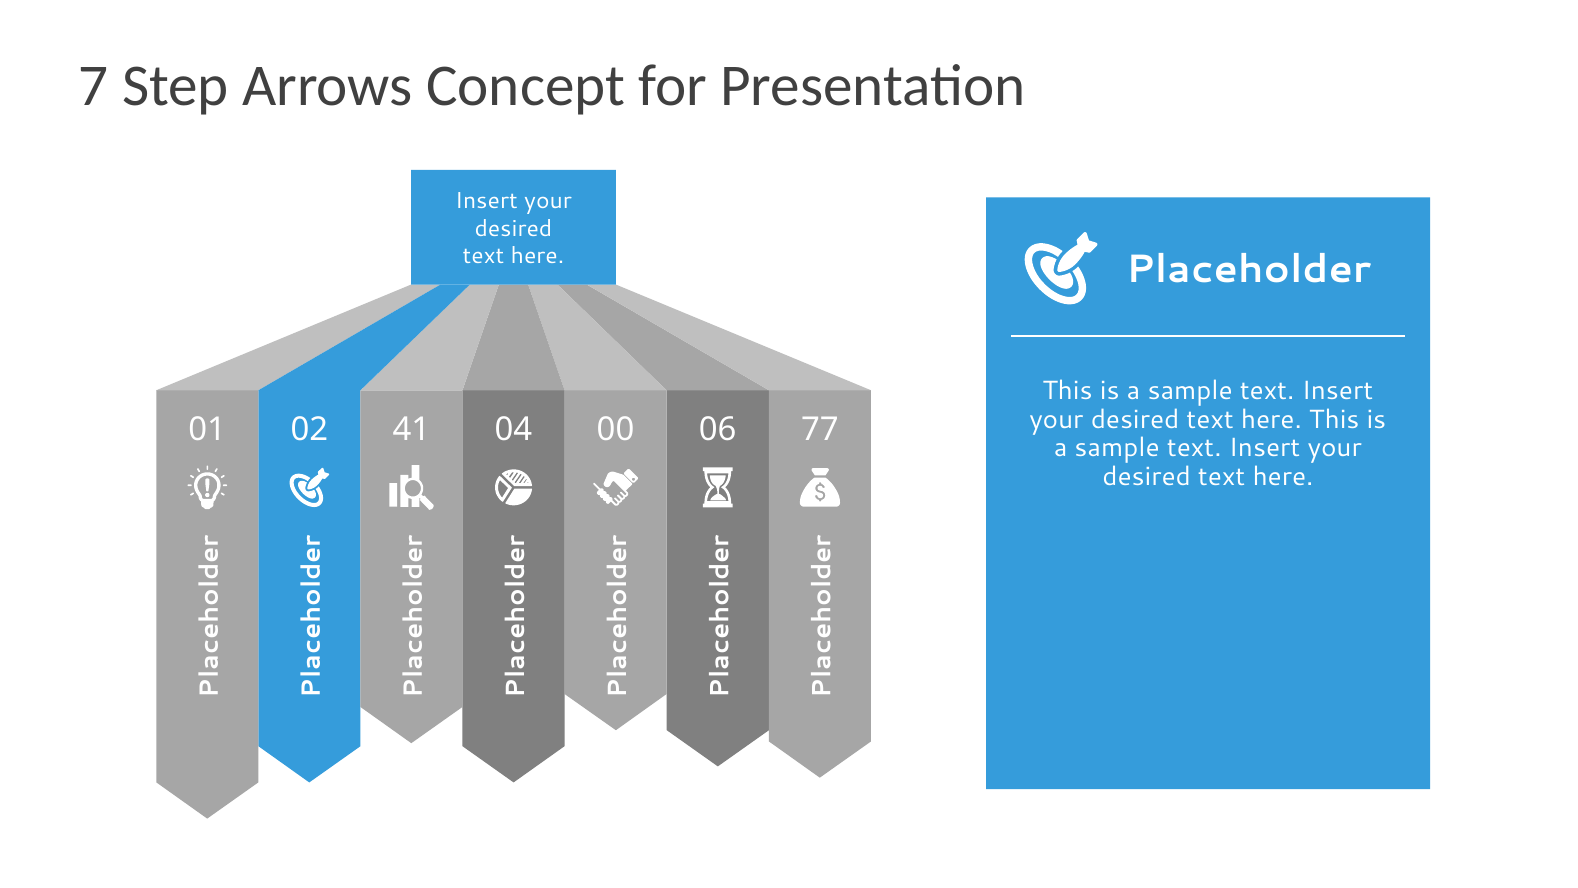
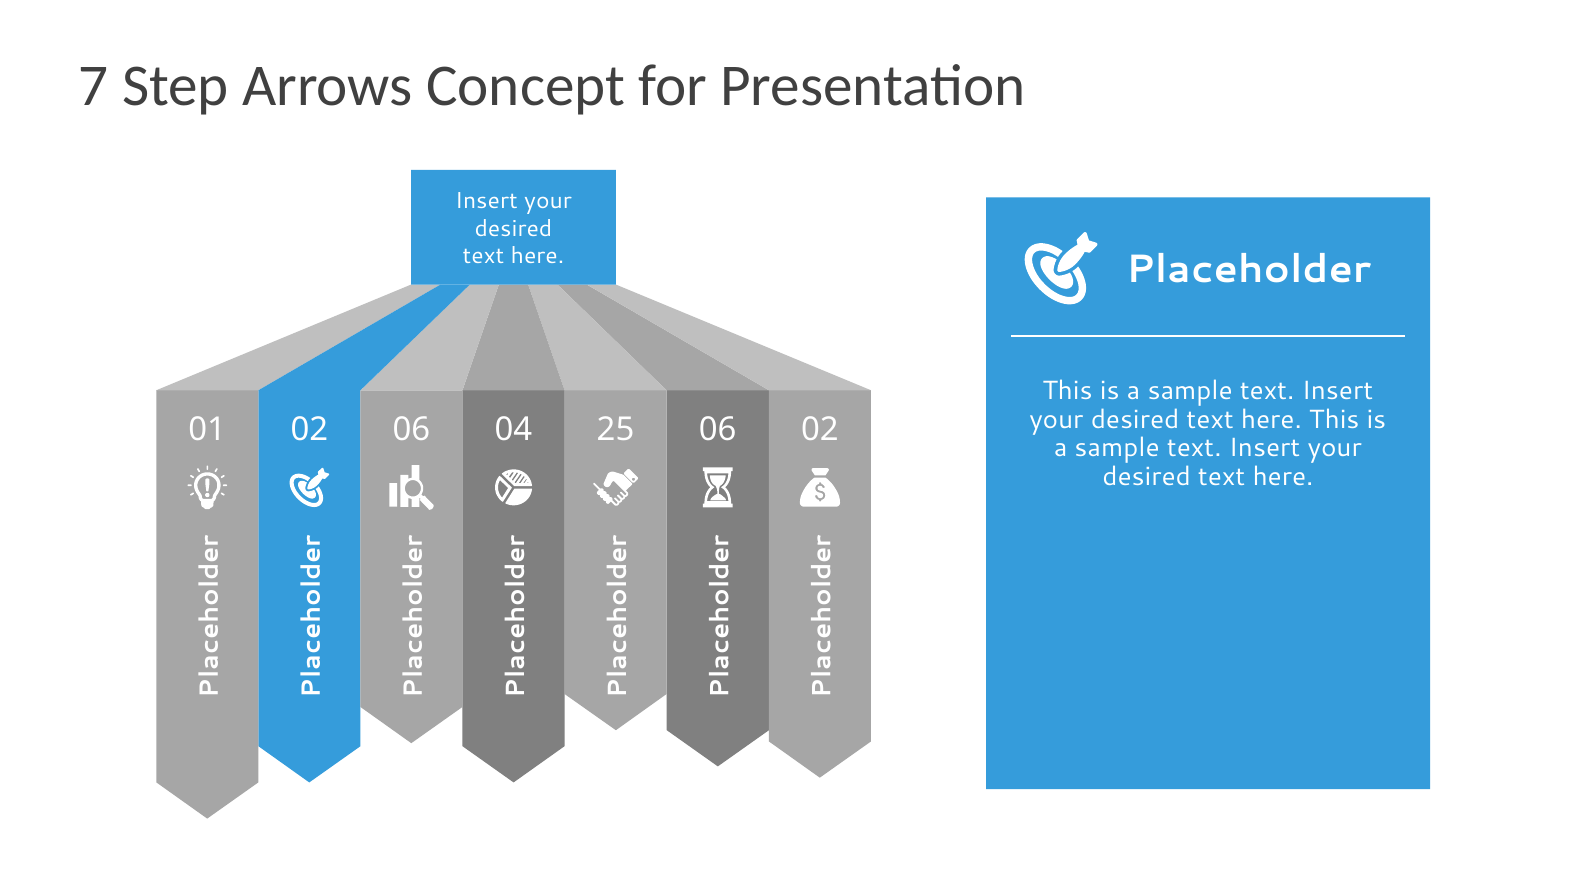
02 41: 41 -> 06
00: 00 -> 25
06 77: 77 -> 02
